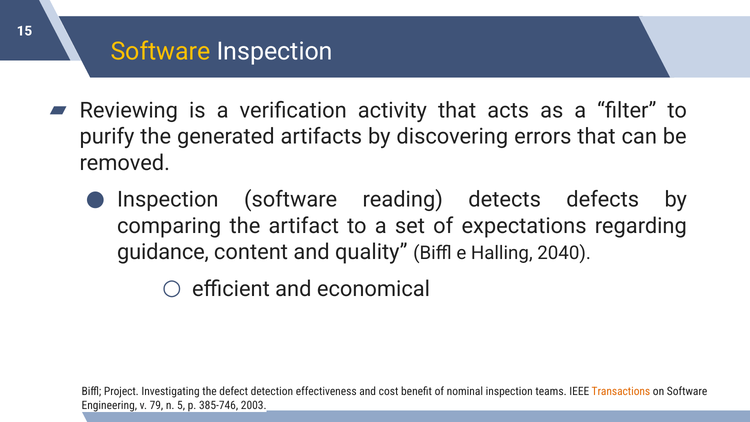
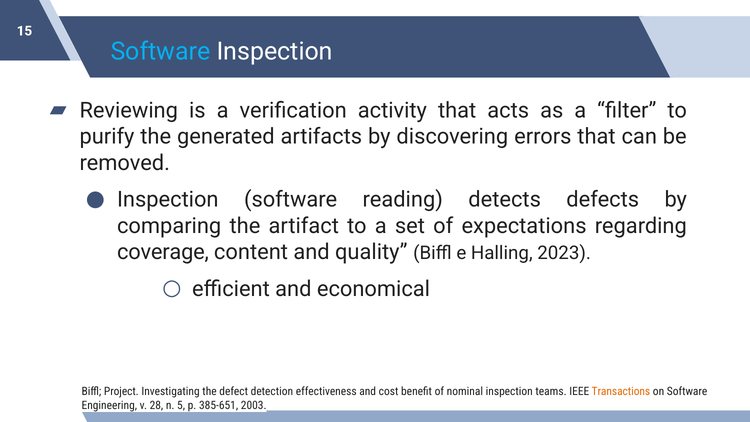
Software at (161, 52) colour: yellow -> light blue
guidance: guidance -> coverage
2040: 2040 -> 2023
79: 79 -> 28
385-746: 385-746 -> 385-651
